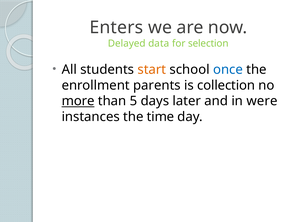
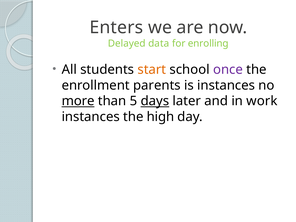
selection: selection -> enrolling
once colour: blue -> purple
is collection: collection -> instances
days underline: none -> present
were: were -> work
time: time -> high
